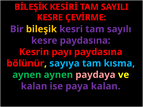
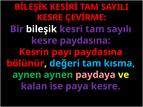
bileşik colour: yellow -> white
sayıya: sayıya -> değeri
paya kalan: kalan -> kesre
